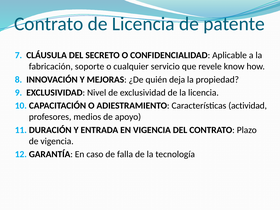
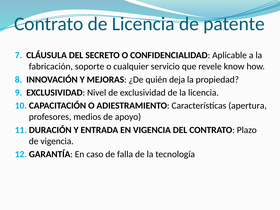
actividad: actividad -> apertura
